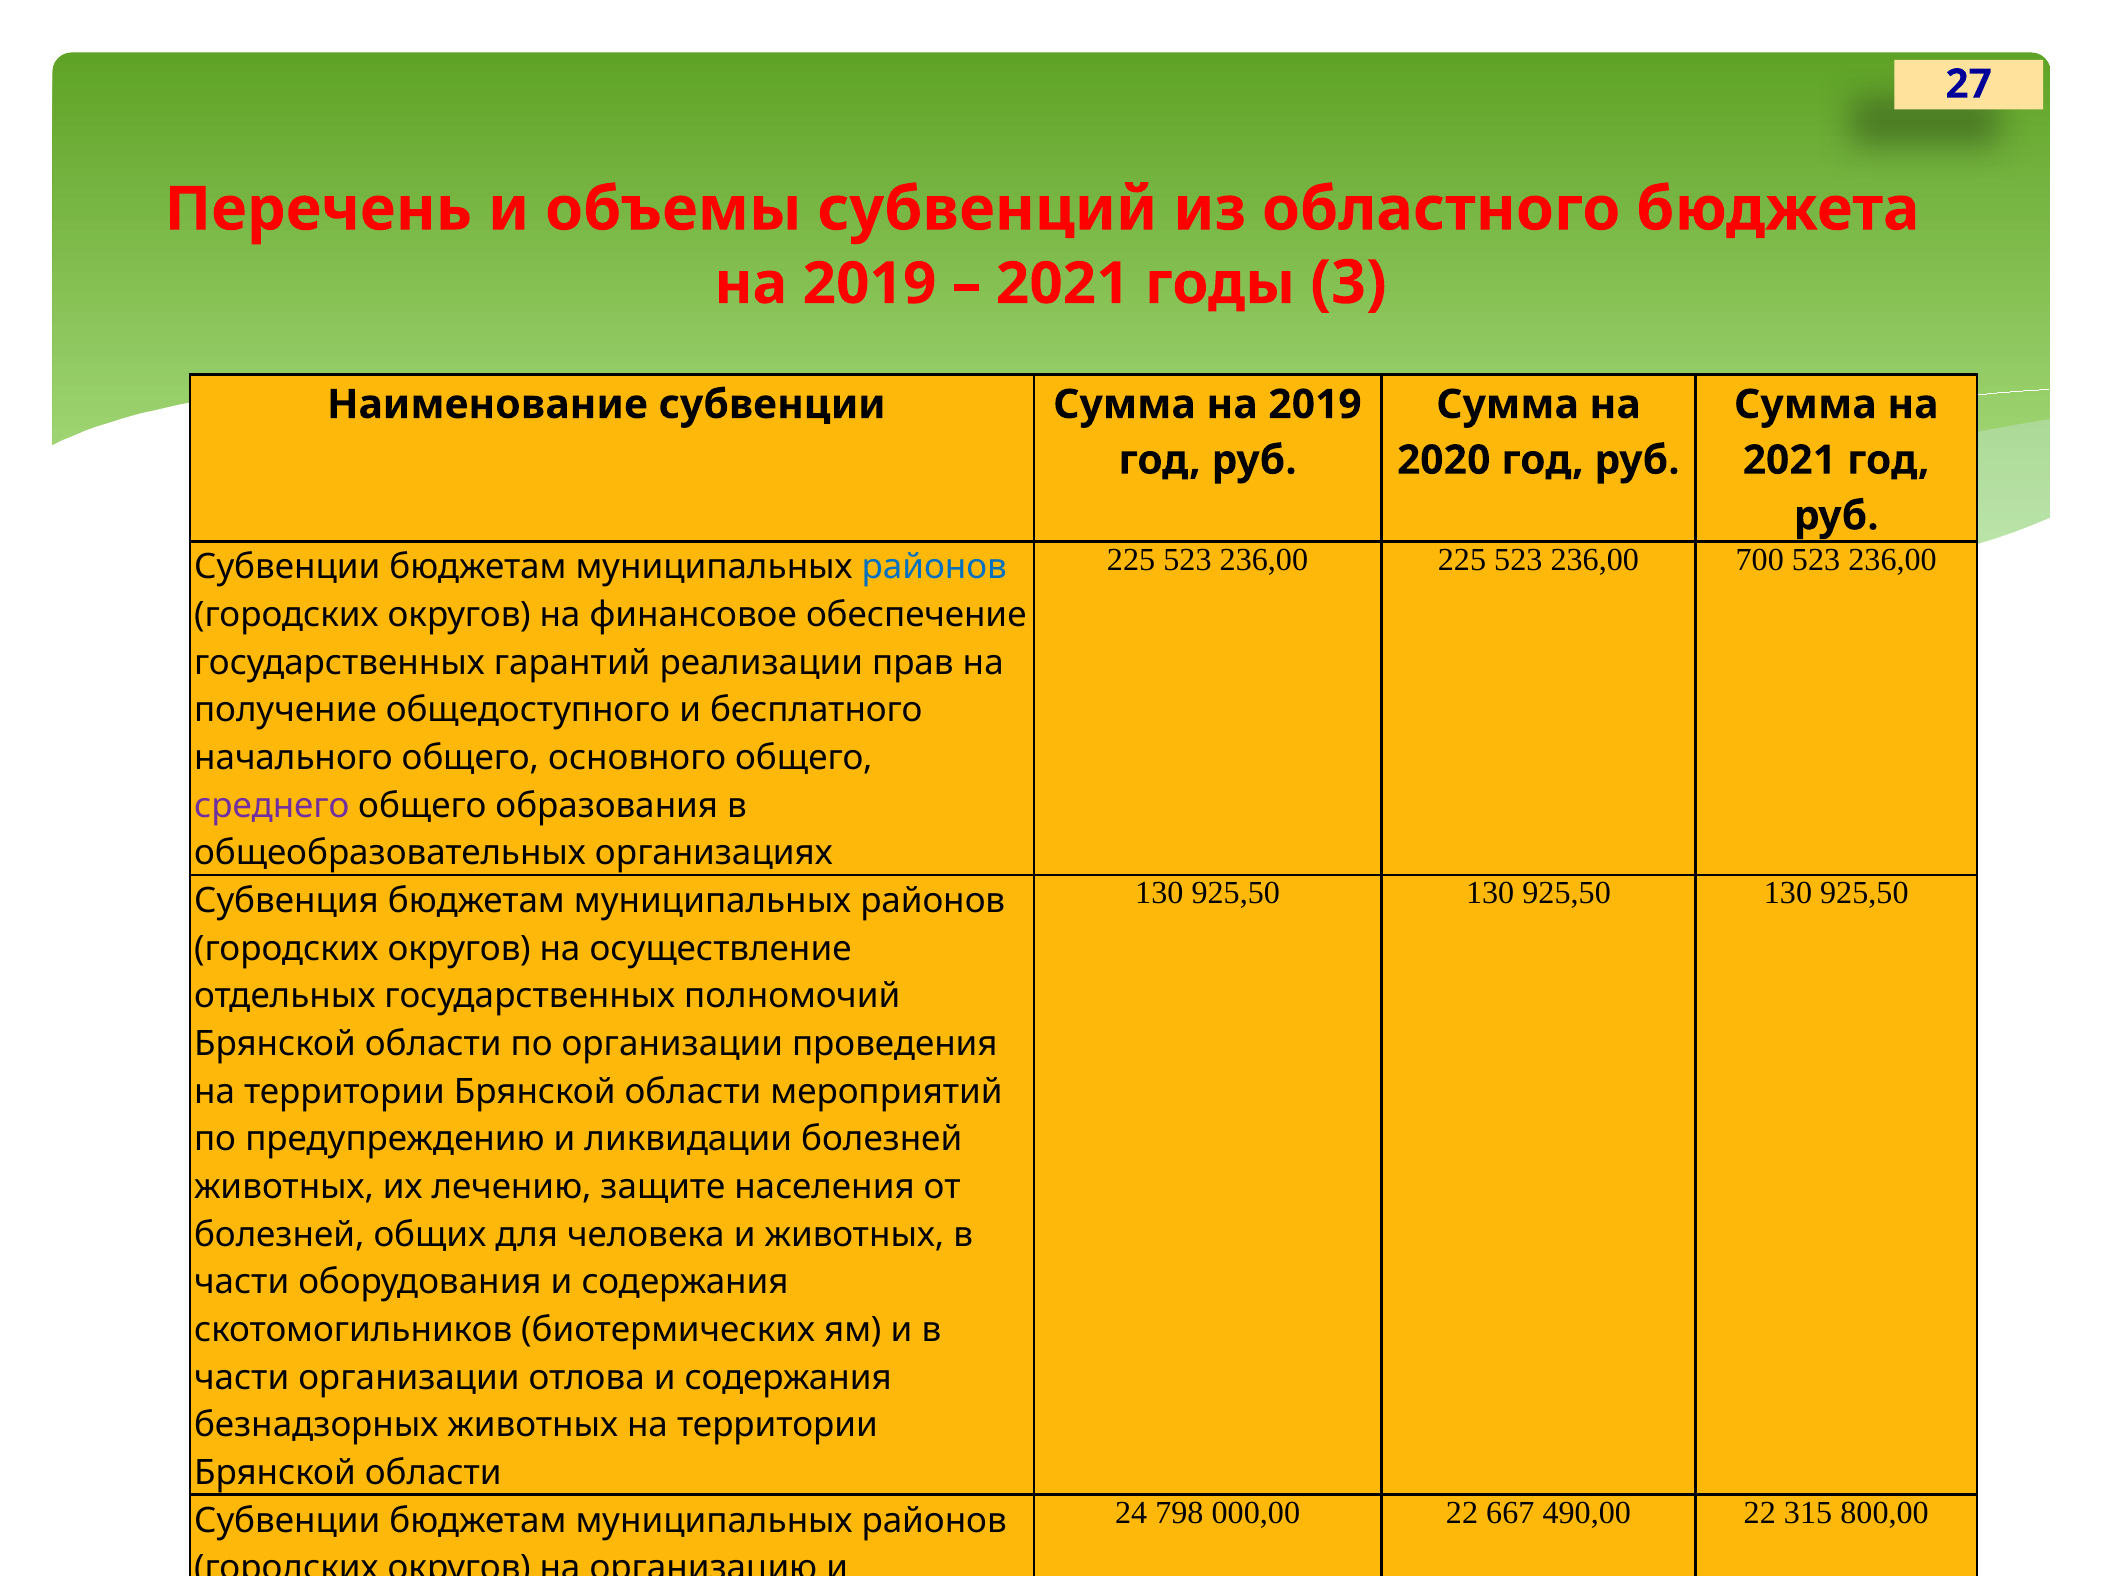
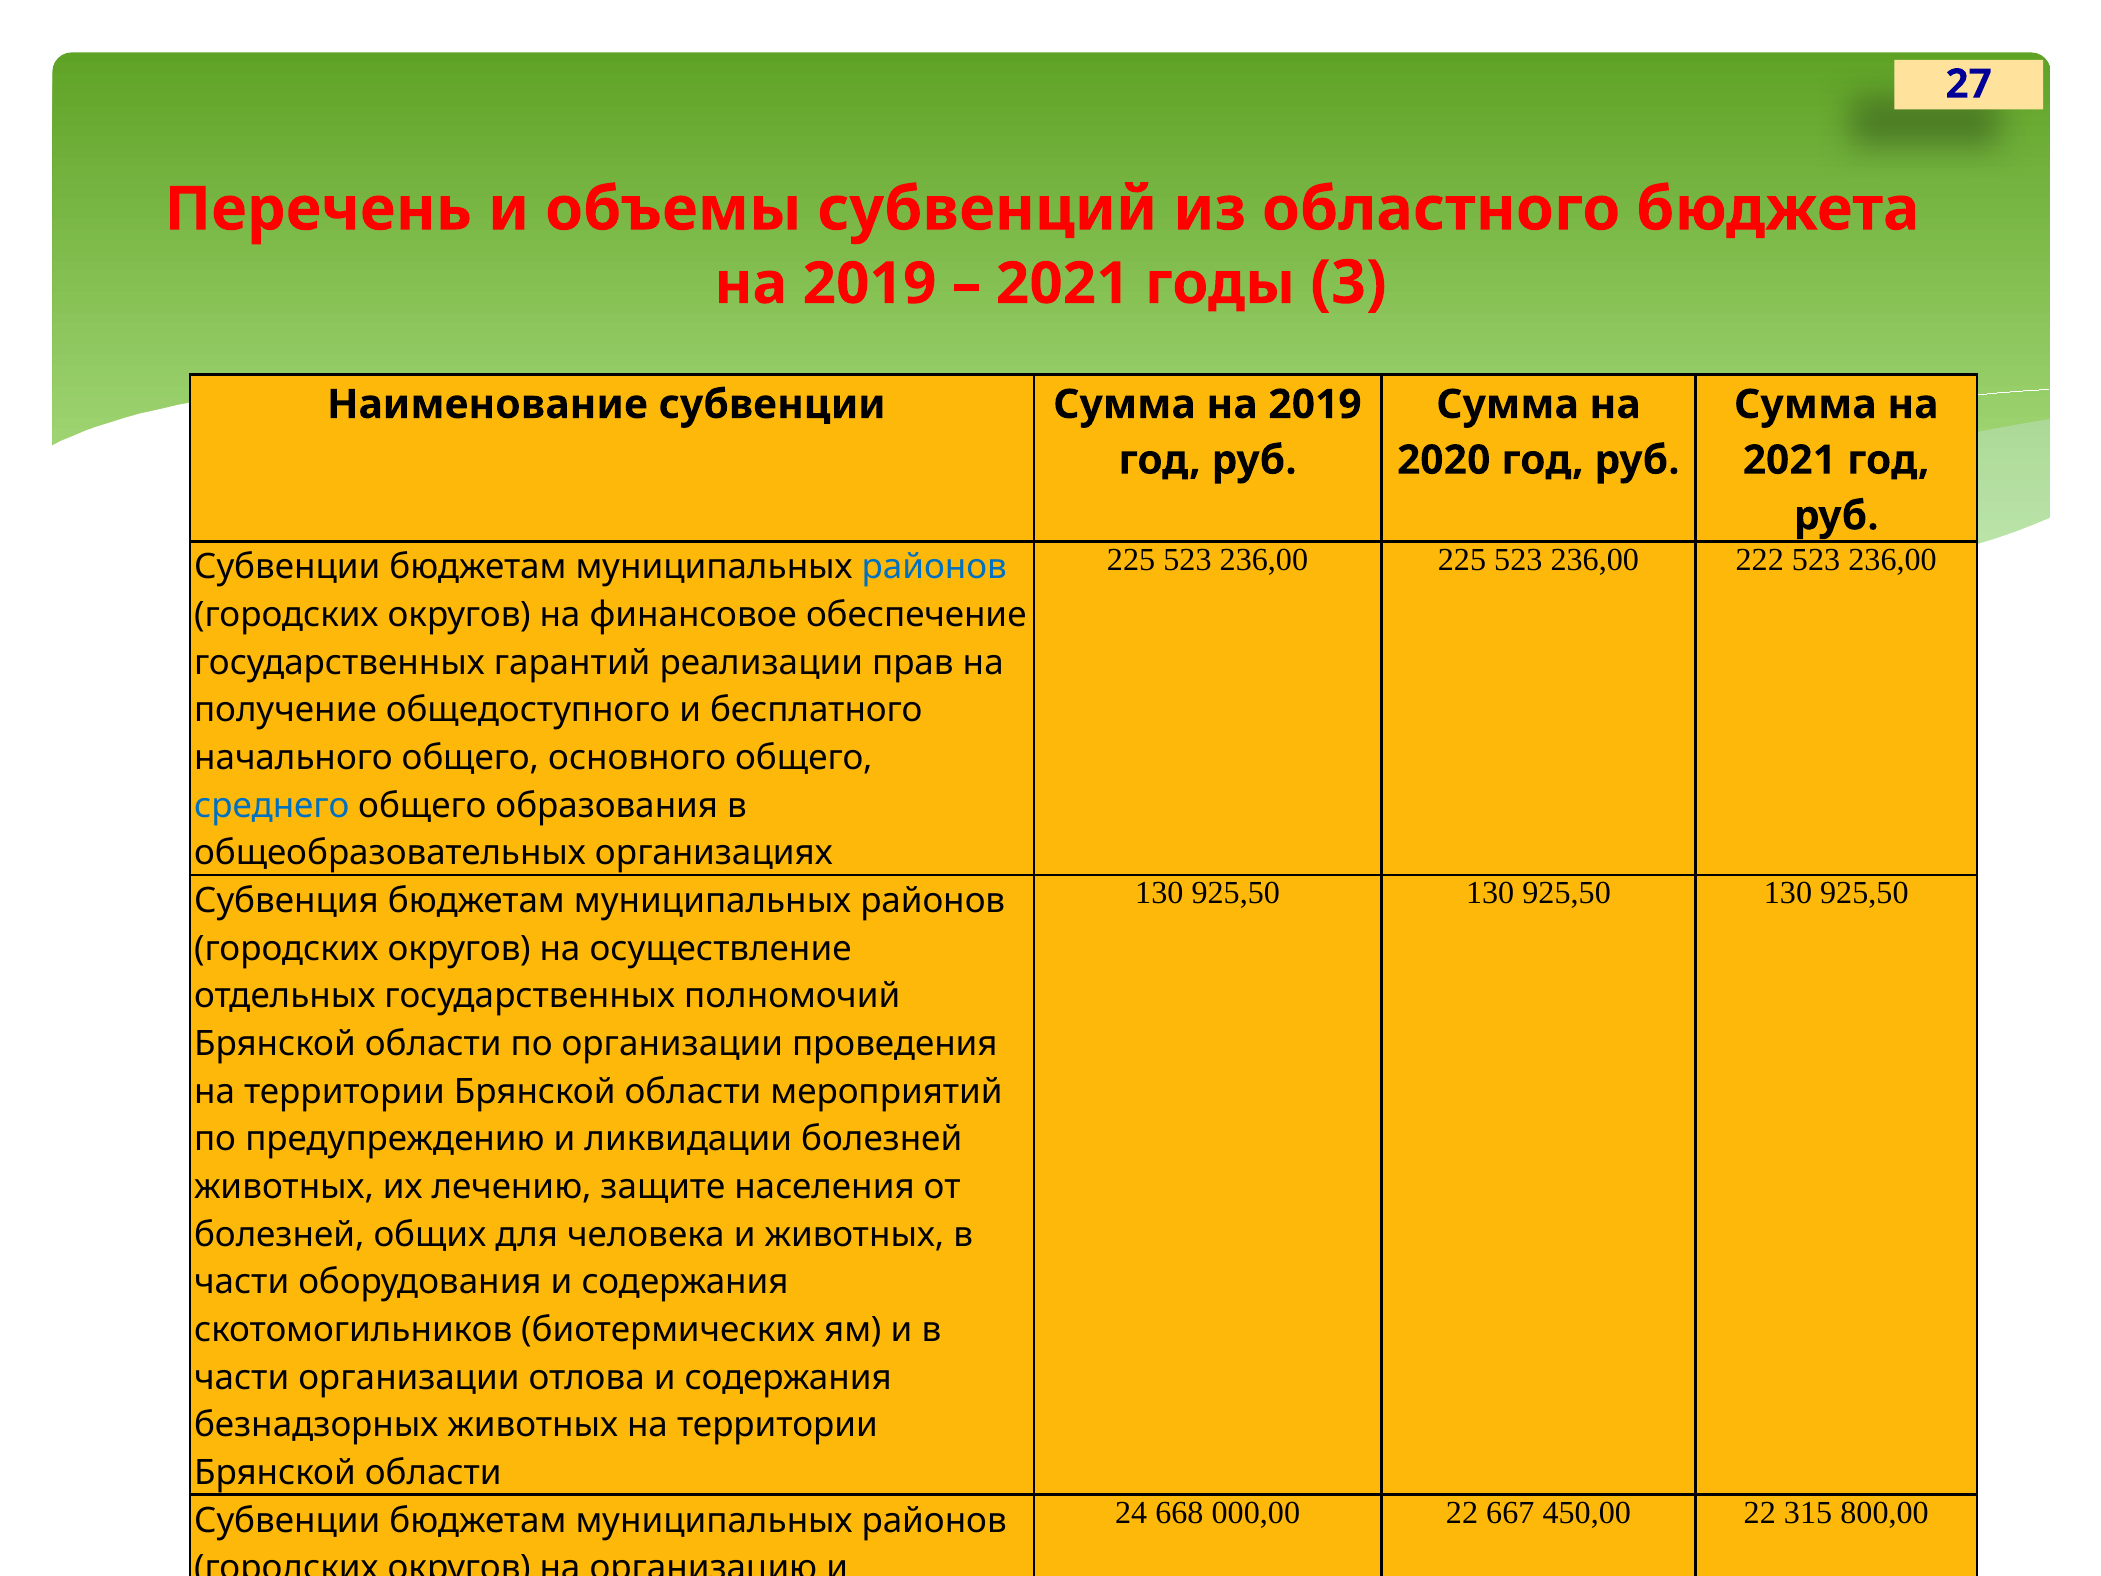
700: 700 -> 222
среднего colour: purple -> blue
798: 798 -> 668
490,00: 490,00 -> 450,00
